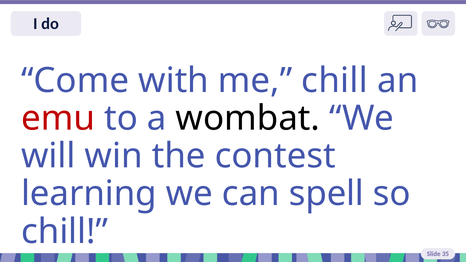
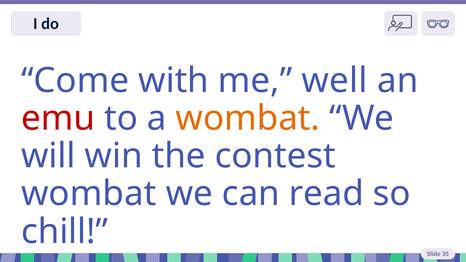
me chill: chill -> well
wombat at (248, 118) colour: black -> orange
learning at (89, 194): learning -> wombat
spell: spell -> read
